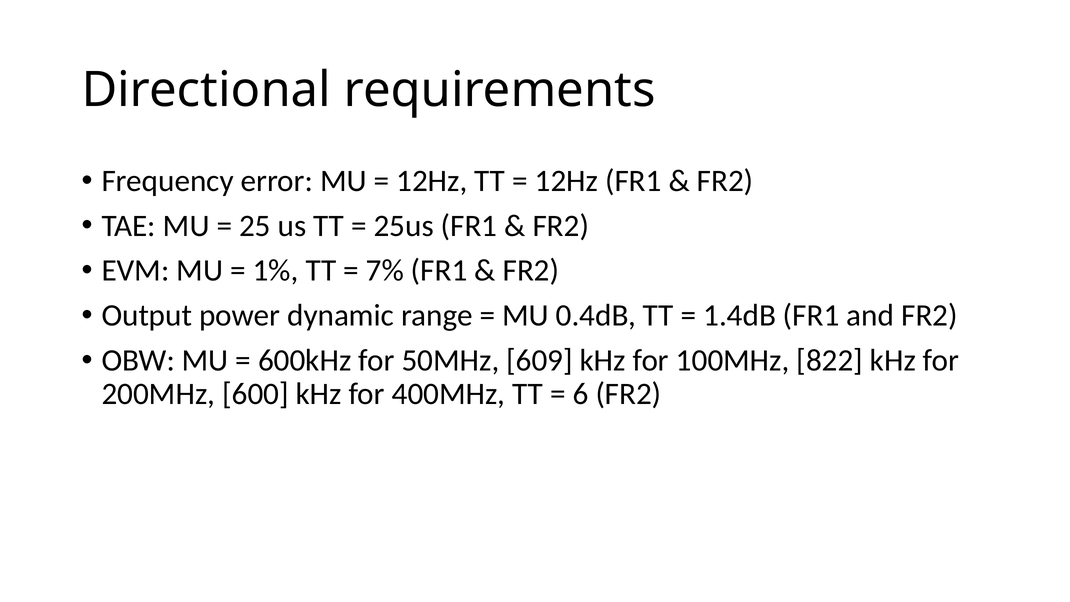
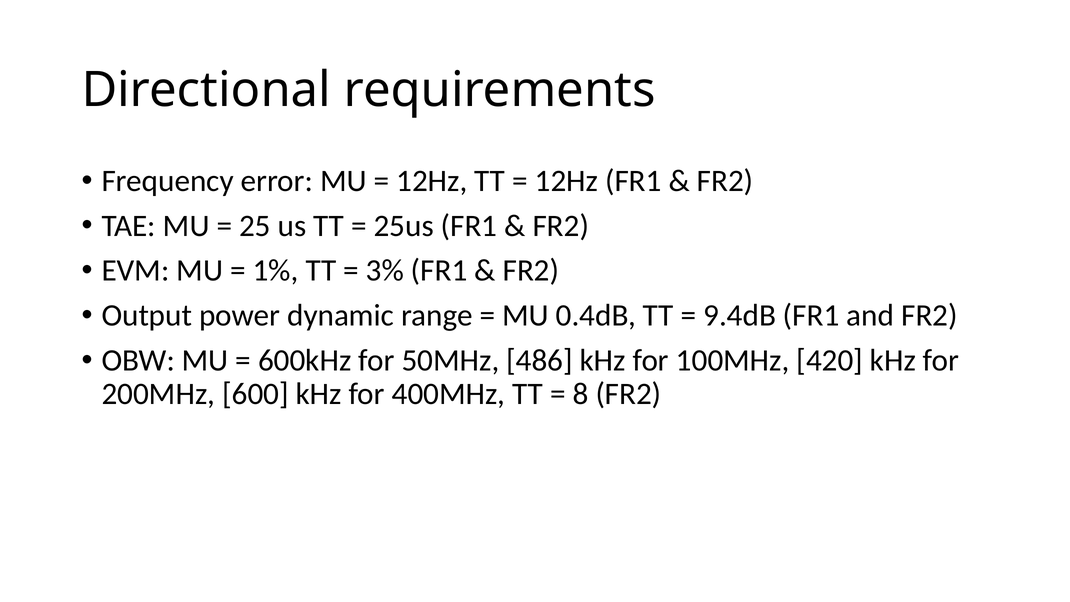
7%: 7% -> 3%
1.4dB: 1.4dB -> 9.4dB
609: 609 -> 486
822: 822 -> 420
6: 6 -> 8
